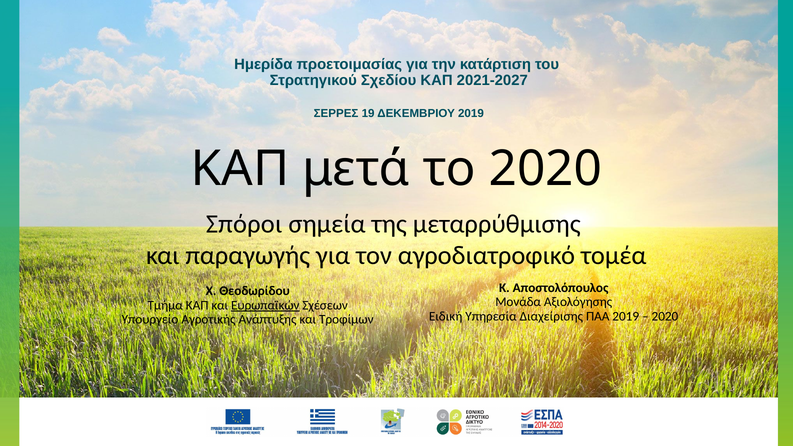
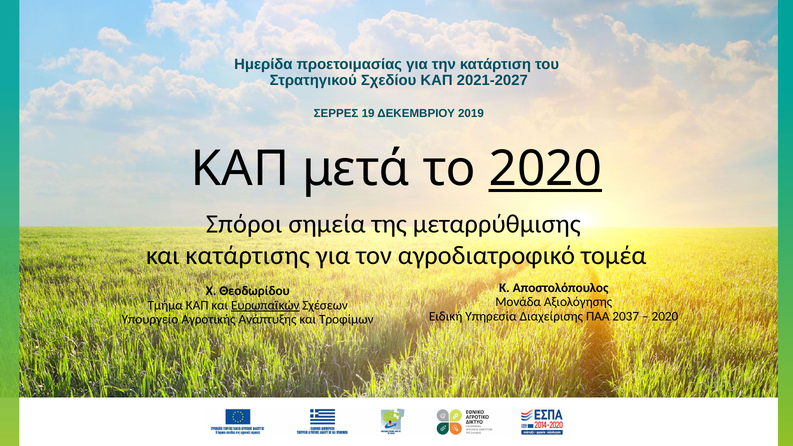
2020 at (545, 169) underline: none -> present
παραγωγής: παραγωγής -> κατάρτισης
ΠΑΑ 2019: 2019 -> 2037
